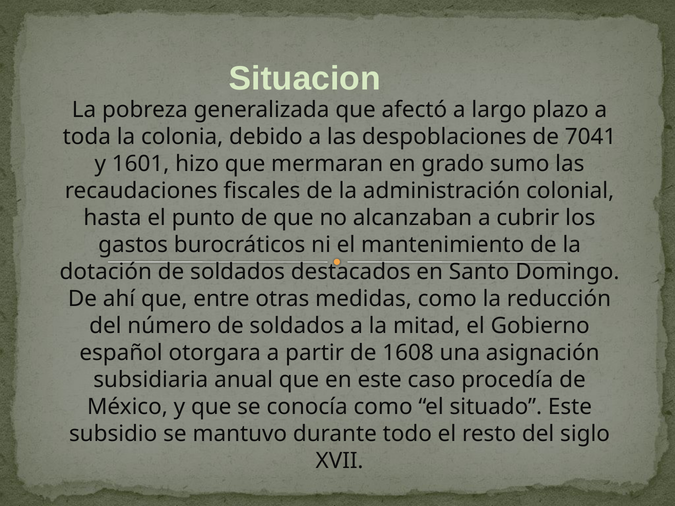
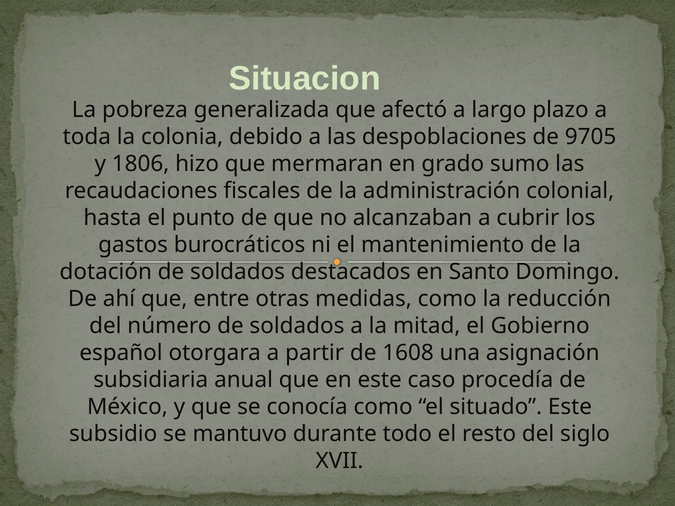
7041: 7041 -> 9705
1601: 1601 -> 1806
